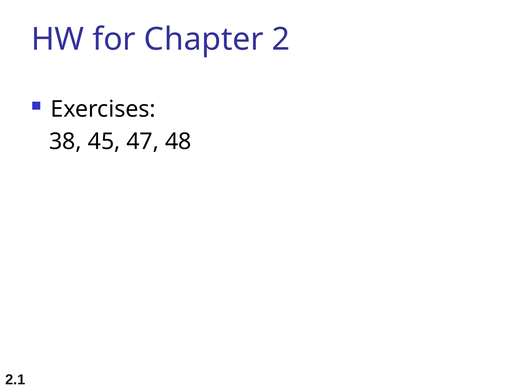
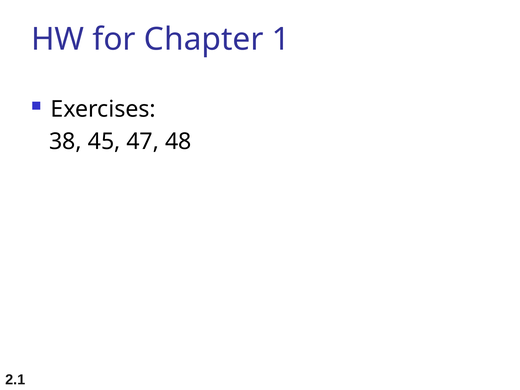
2: 2 -> 1
